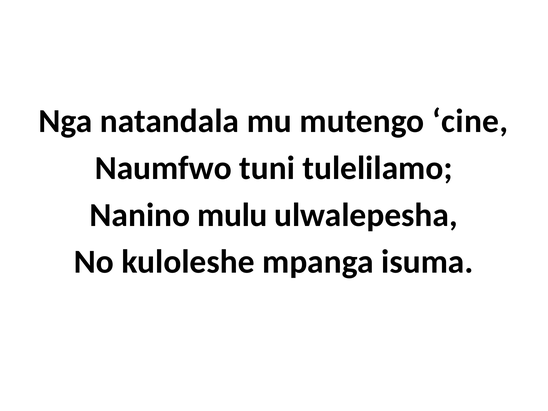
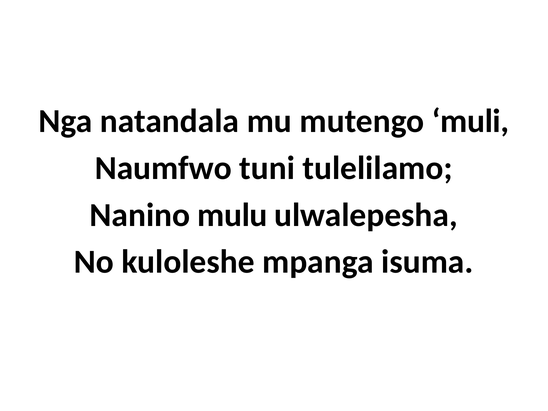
cine: cine -> muli
